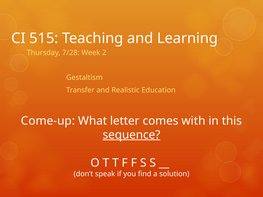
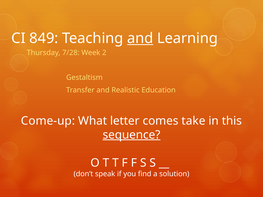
515: 515 -> 849
and at (140, 38) underline: none -> present
with: with -> take
